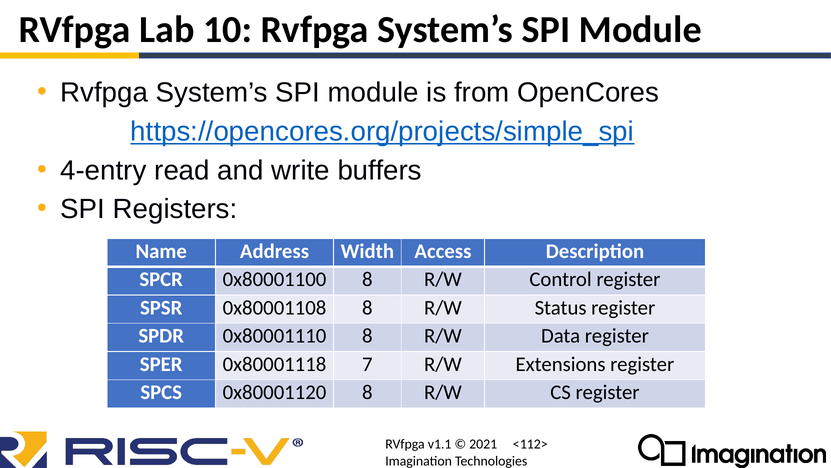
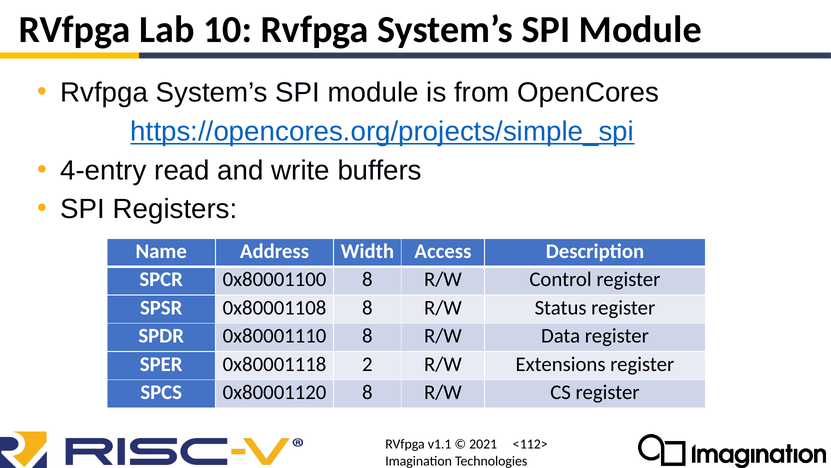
7: 7 -> 2
